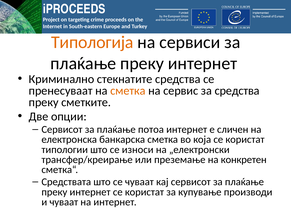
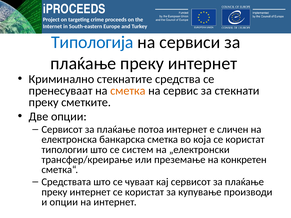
Типологија colour: orange -> blue
за средства: средства -> стекнати
износи: износи -> систем
и чуваат: чуваат -> опции
